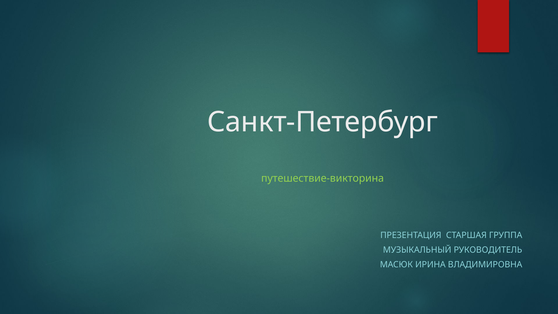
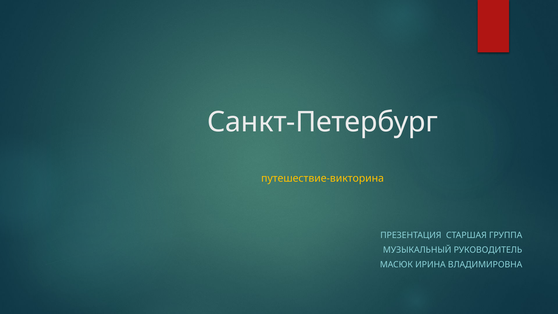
путешествие-викторина colour: light green -> yellow
